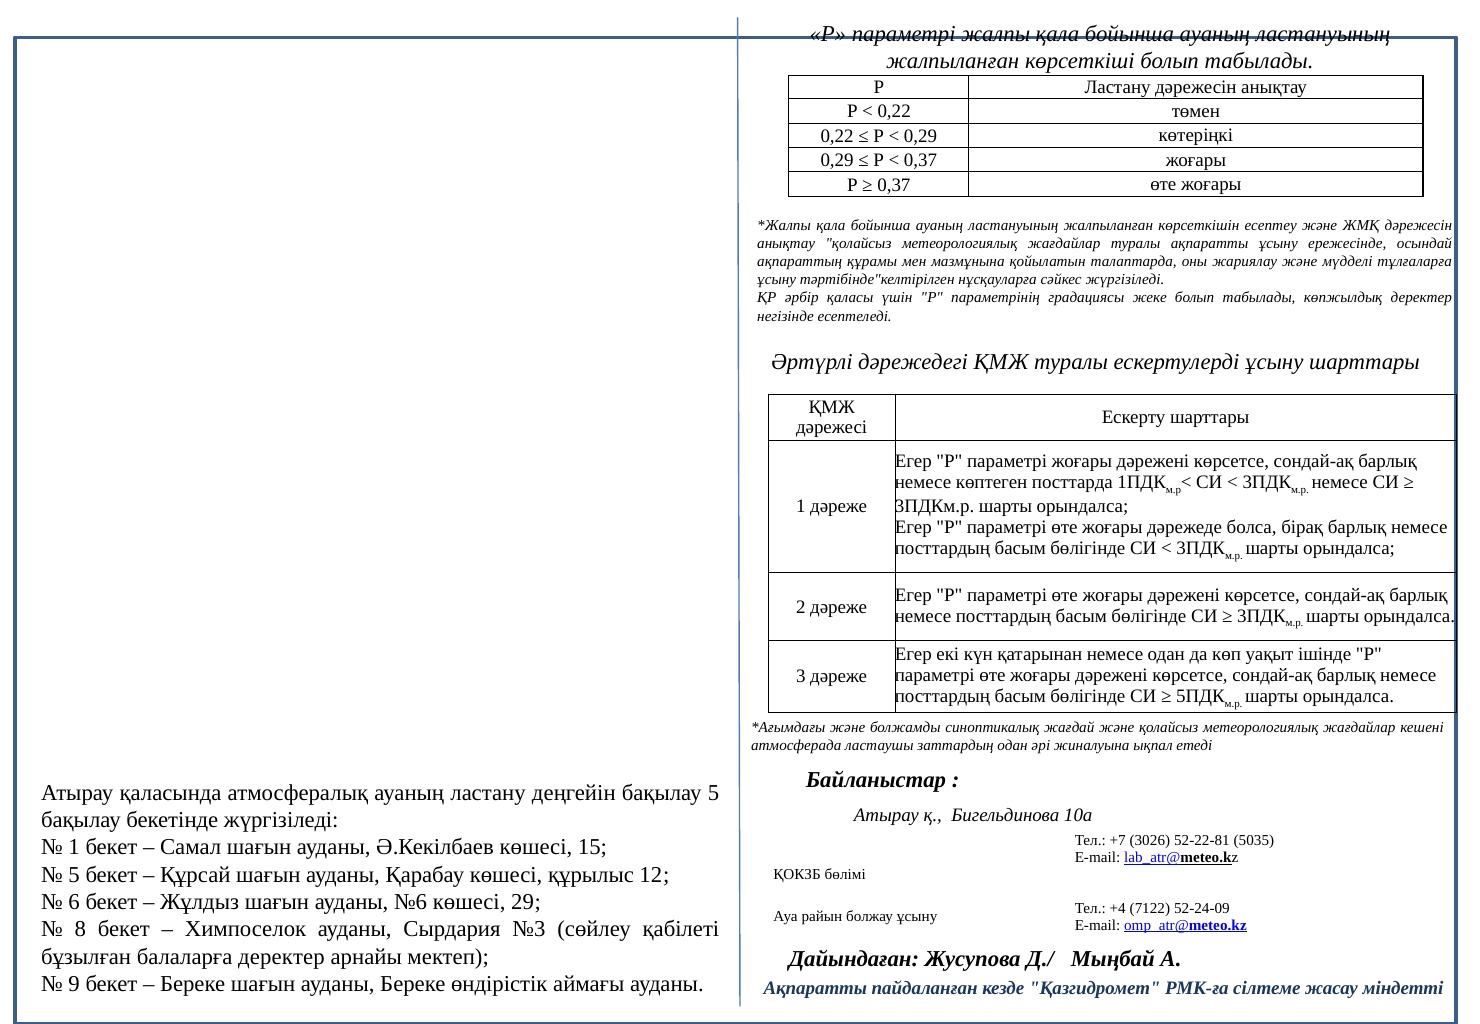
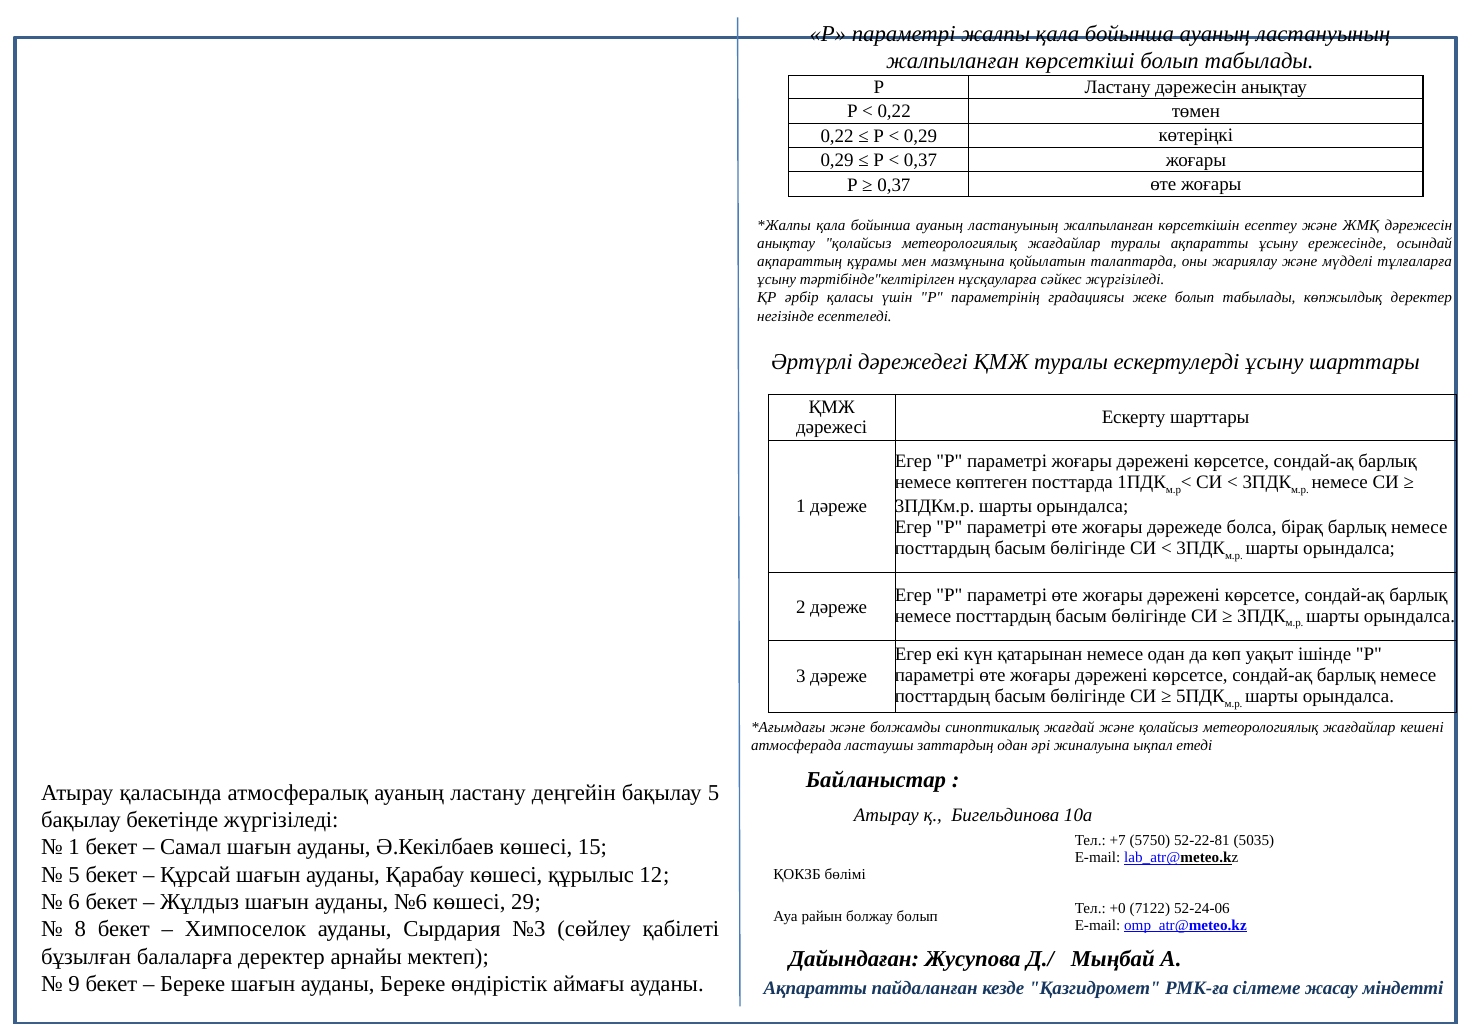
3026: 3026 -> 5750
+4: +4 -> +0
52-24-09: 52-24-09 -> 52-24-06
болжау ұсыну: ұсыну -> болып
